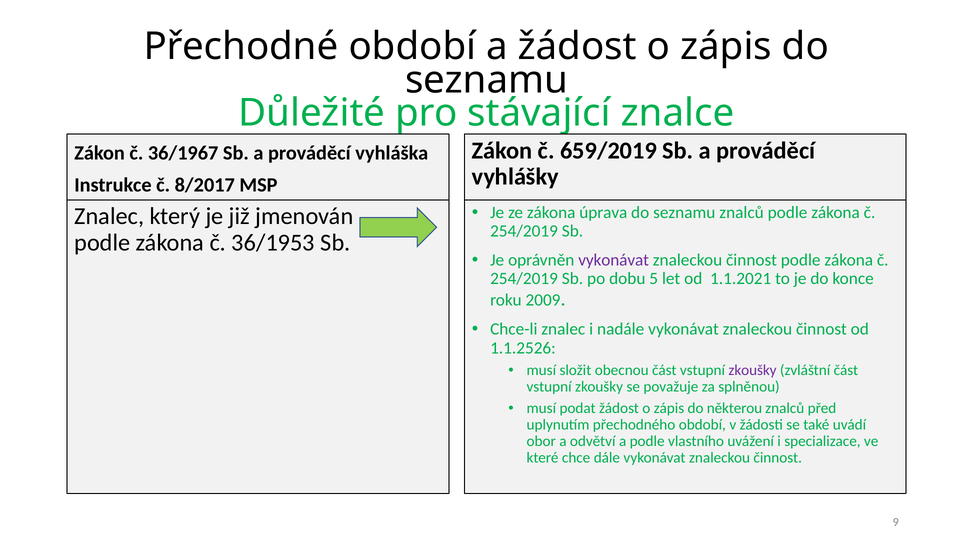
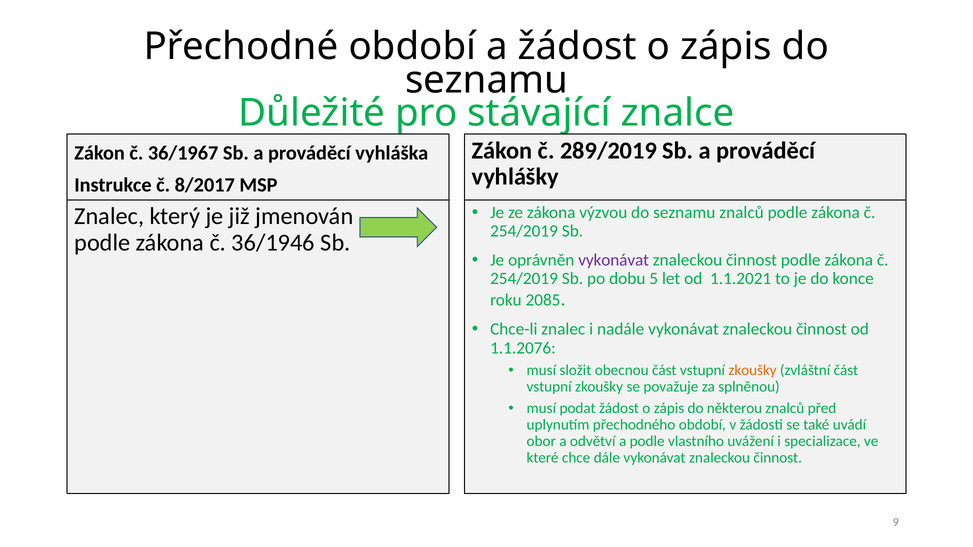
659/2019: 659/2019 -> 289/2019
úprava: úprava -> výzvou
36/1953: 36/1953 -> 36/1946
2009: 2009 -> 2085
1.1.2526: 1.1.2526 -> 1.1.2076
zkoušky at (753, 371) colour: purple -> orange
